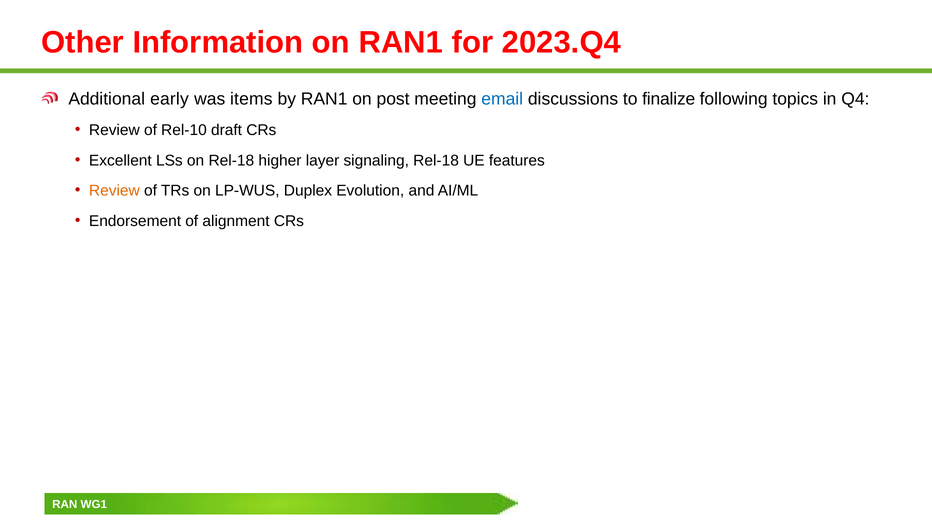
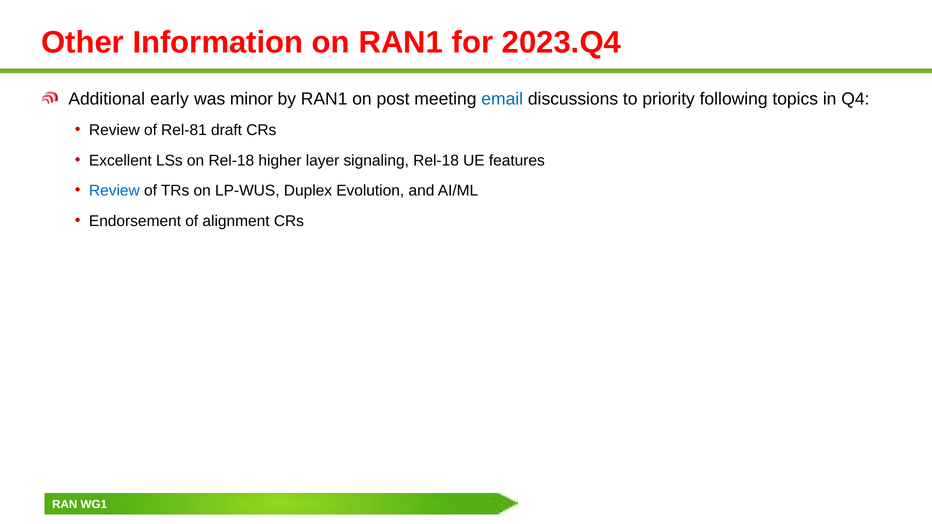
items: items -> minor
finalize: finalize -> priority
Rel-10: Rel-10 -> Rel-81
Review at (114, 191) colour: orange -> blue
